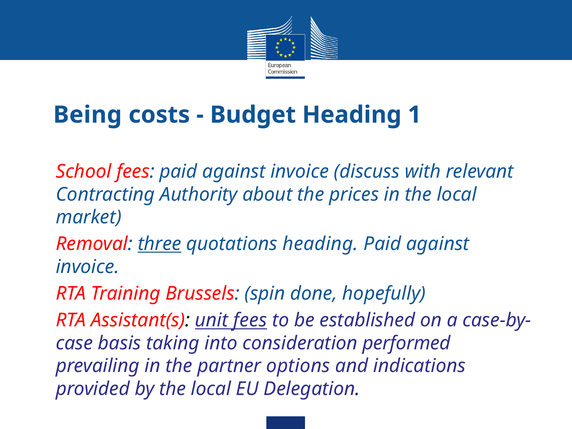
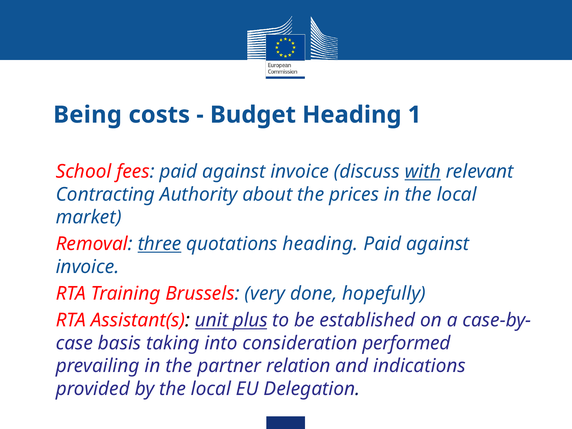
with underline: none -> present
spin: spin -> very
unit fees: fees -> plus
options: options -> relation
